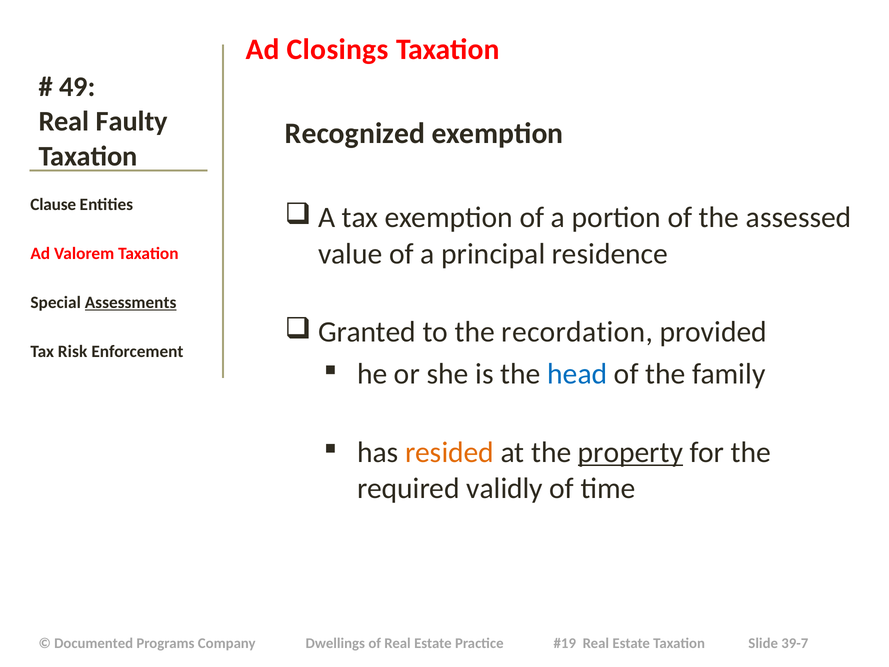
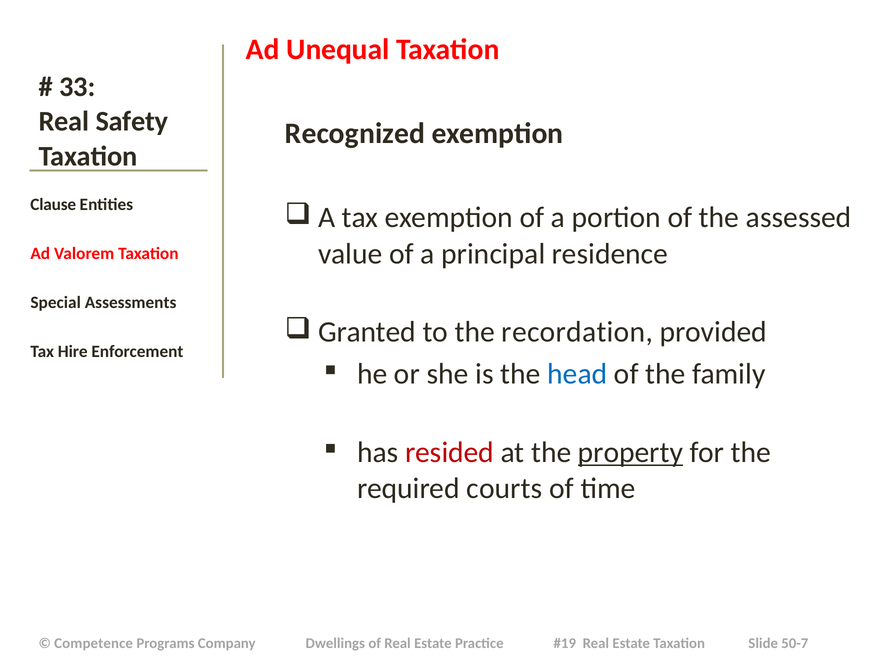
Closings: Closings -> Unequal
49: 49 -> 33
Faulty: Faulty -> Safety
Assessments underline: present -> none
Risk: Risk -> Hire
resided colour: orange -> red
validly: validly -> courts
Documented: Documented -> Competence
39-7: 39-7 -> 50-7
